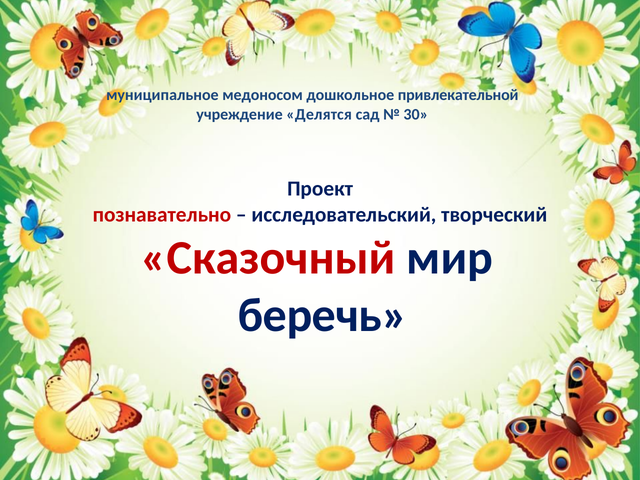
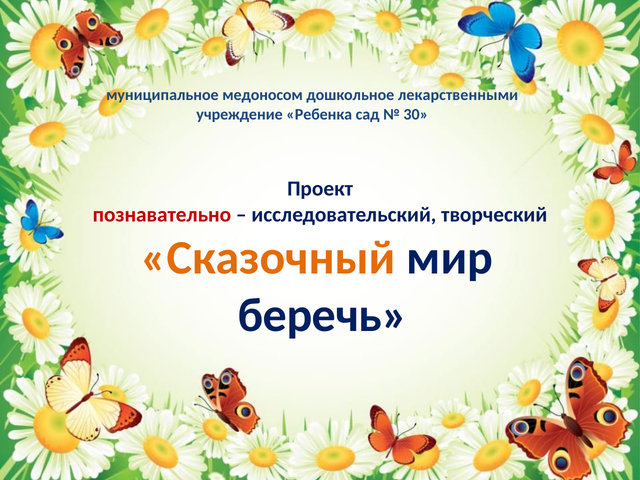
привлекательной: привлекательной -> лекарственными
Делятся: Делятся -> Ребенка
Сказочный colour: red -> orange
